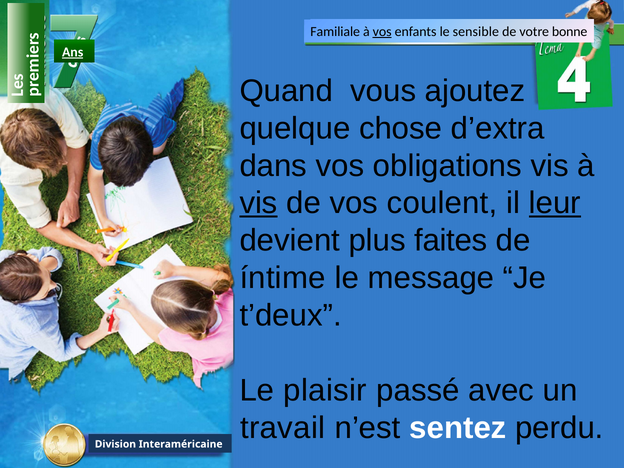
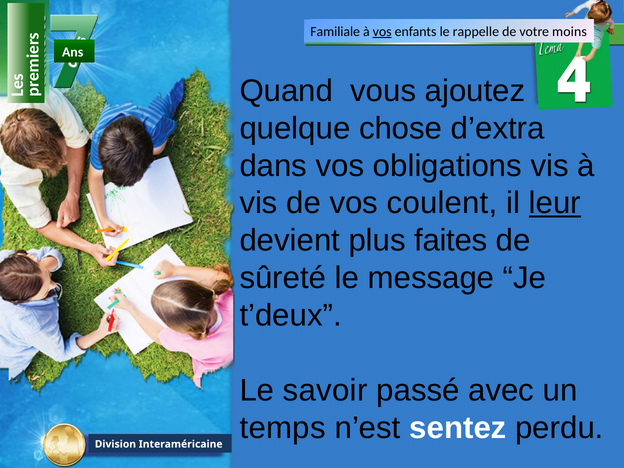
sensible: sensible -> rappelle
bonne: bonne -> moins
Ans underline: present -> none
vis at (259, 203) underline: present -> none
íntime: íntime -> sûreté
plaisir: plaisir -> savoir
travail: travail -> temps
